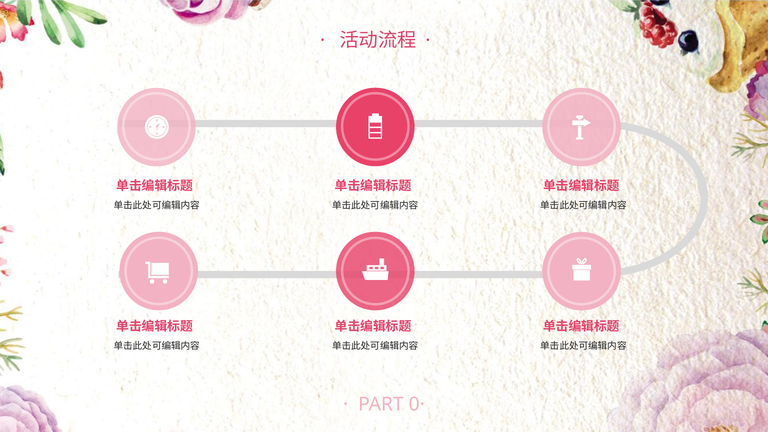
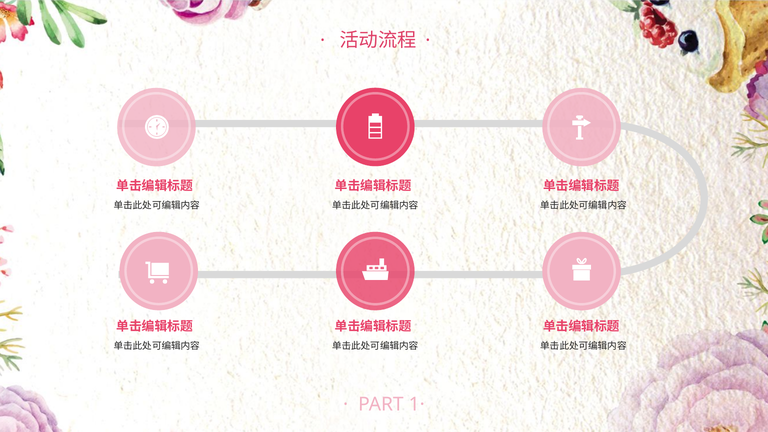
0·: 0· -> 1·
